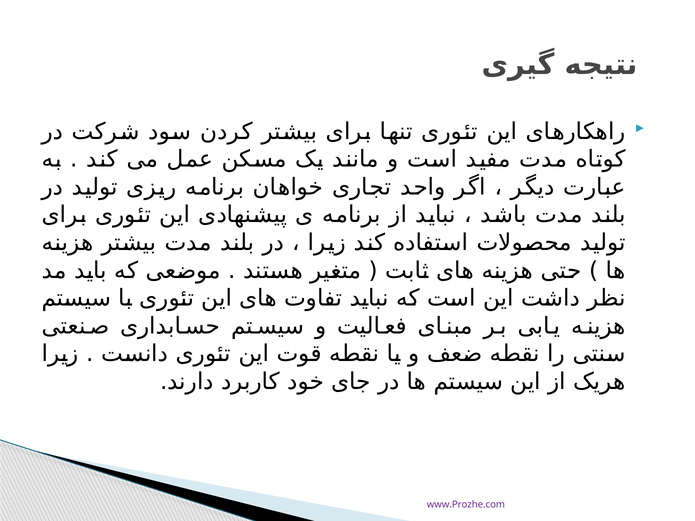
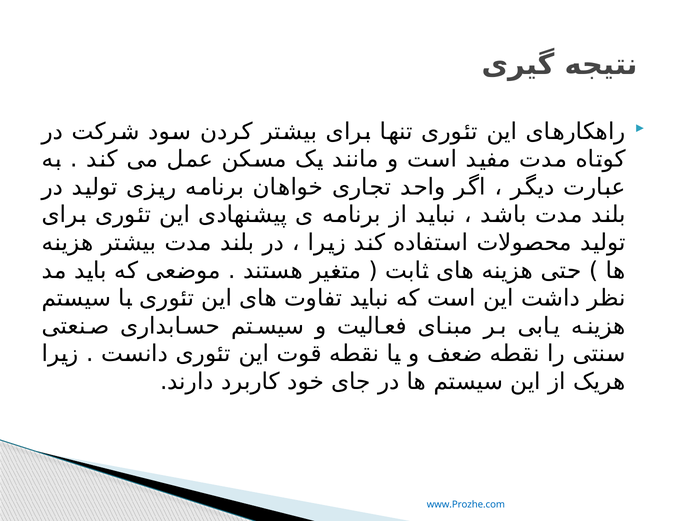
www.Prozhe.com colour: purple -> blue
